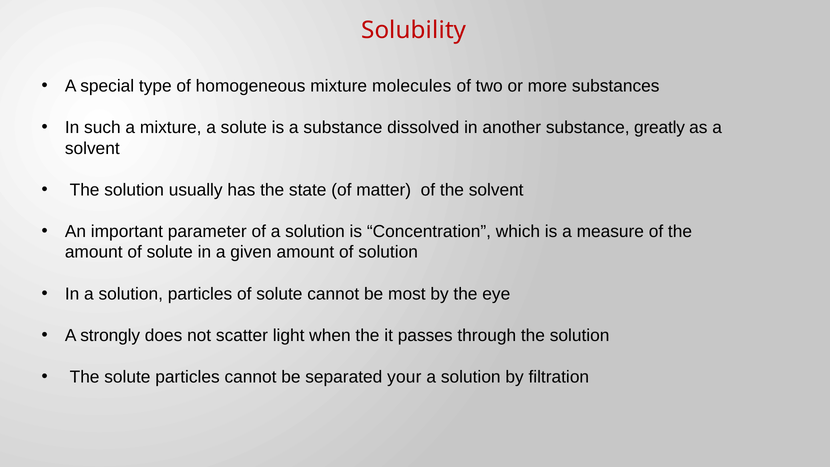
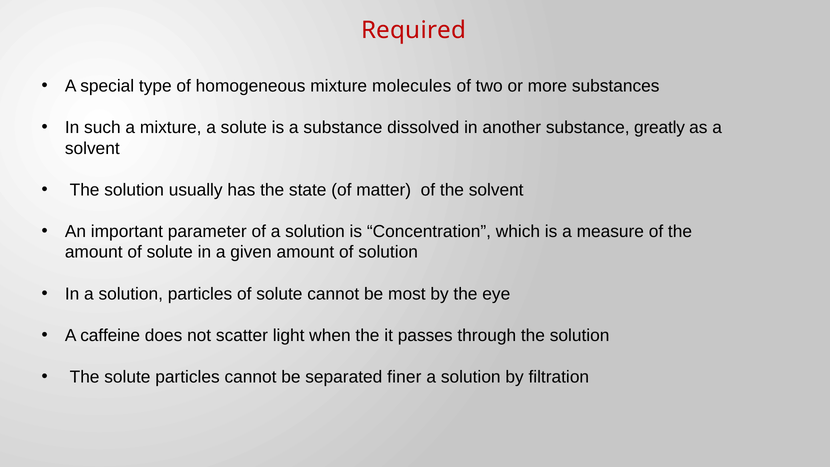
Solubility: Solubility -> Required
strongly: strongly -> caffeine
your: your -> finer
